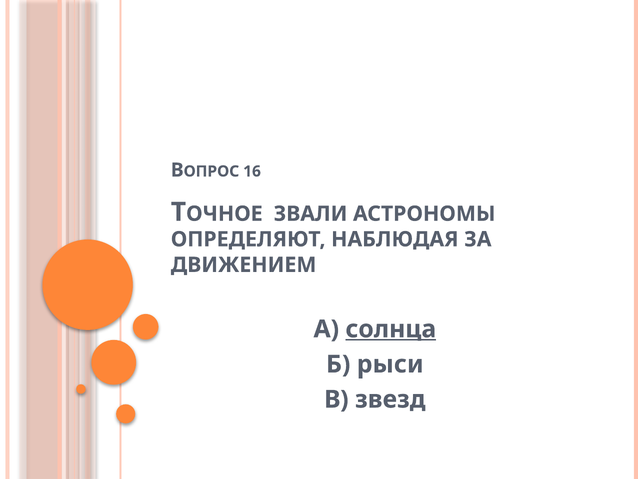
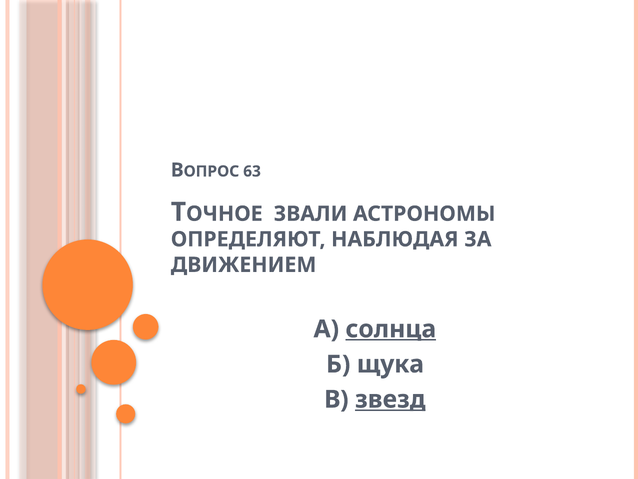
16: 16 -> 63
рыси: рыси -> щука
звезд underline: none -> present
